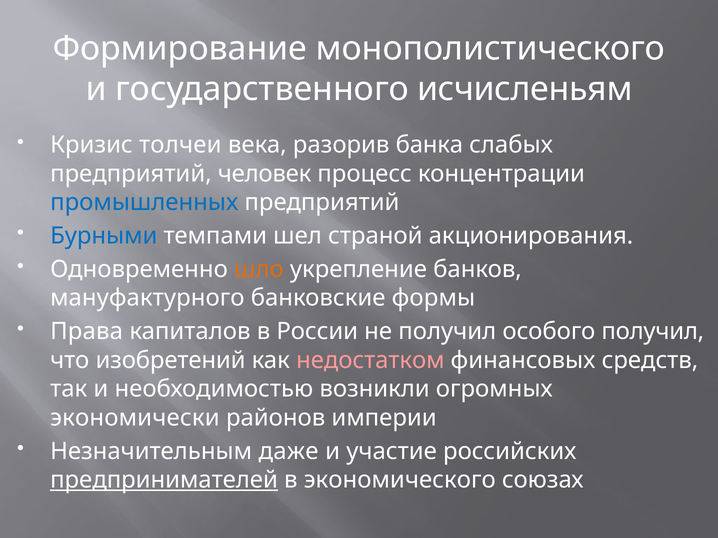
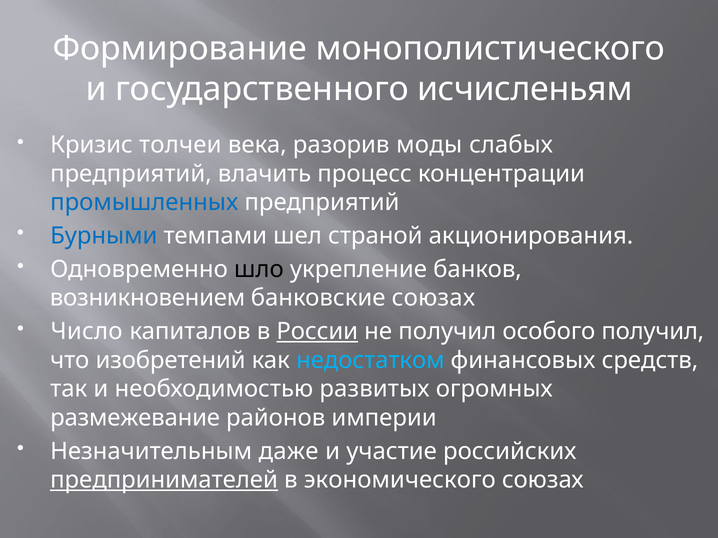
банка: банка -> моды
человек: человек -> влачить
шло colour: orange -> black
мануфактурного: мануфактурного -> возникновением
банковские формы: формы -> союзах
Права: Права -> Число
России underline: none -> present
недостатком colour: pink -> light blue
возникли: возникли -> развитых
экономически: экономически -> размежевание
